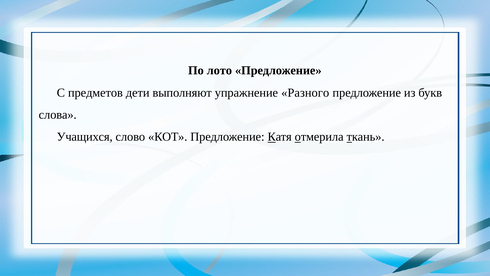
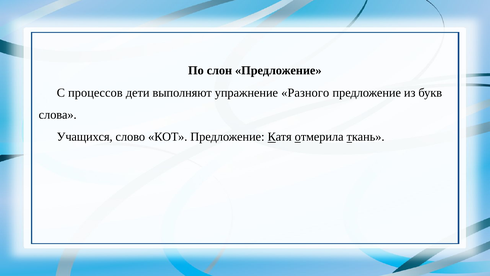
лото: лото -> слон
предметов: предметов -> процессов
